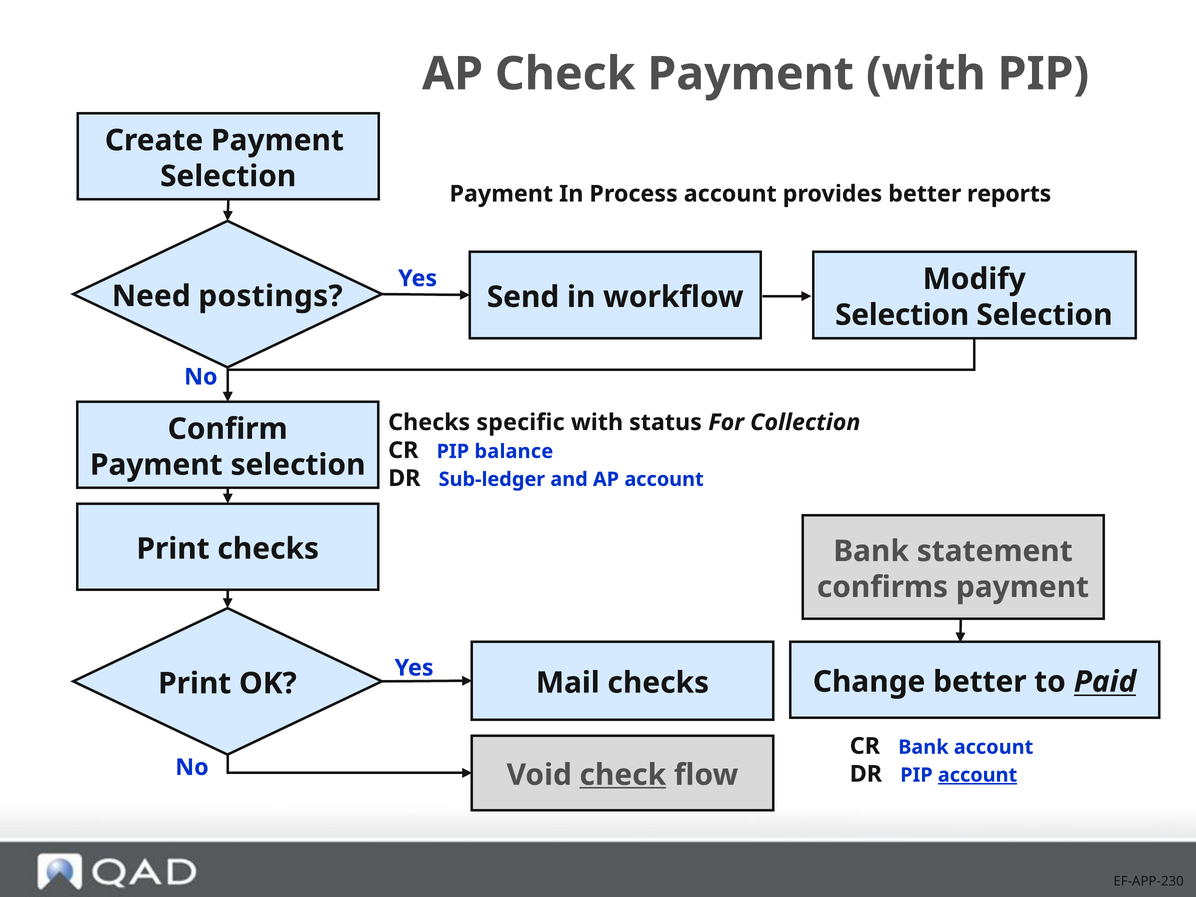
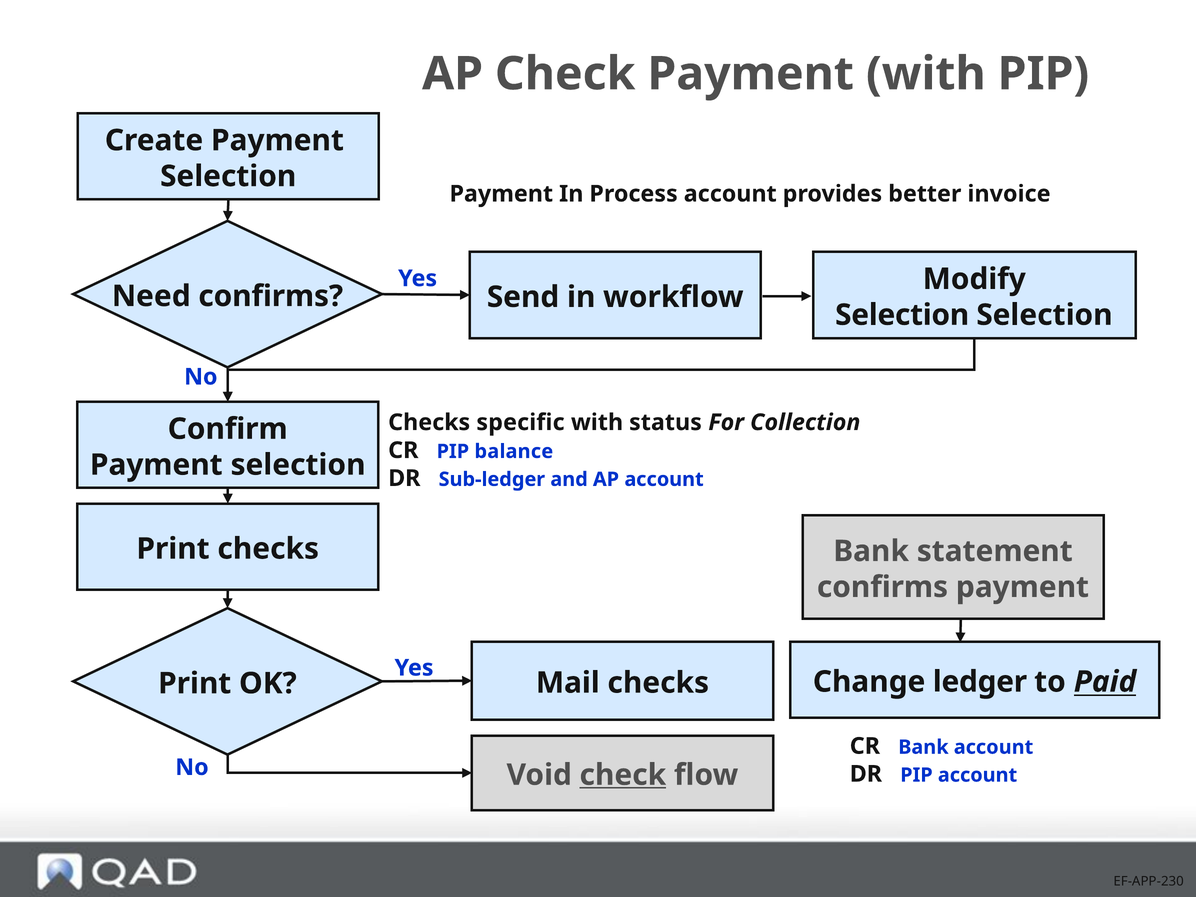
reports: reports -> invoice
Need postings: postings -> confirms
Change better: better -> ledger
account at (978, 775) underline: present -> none
